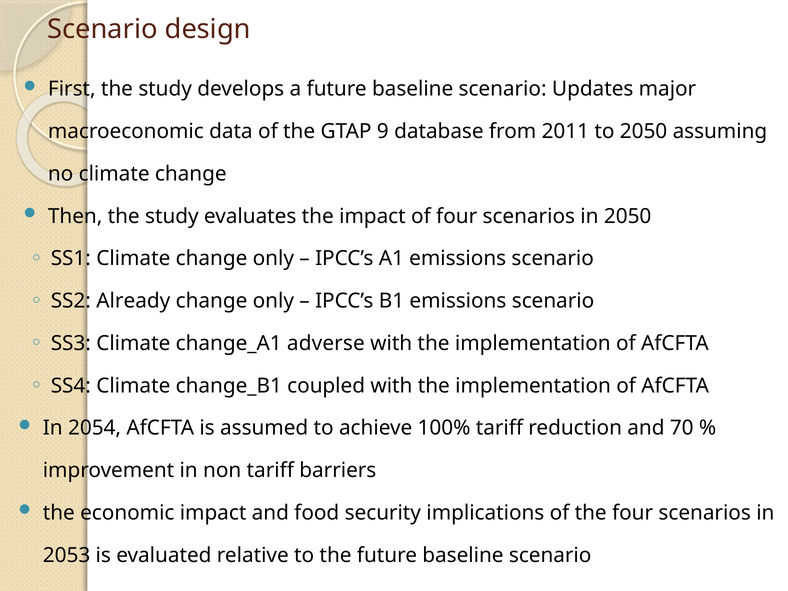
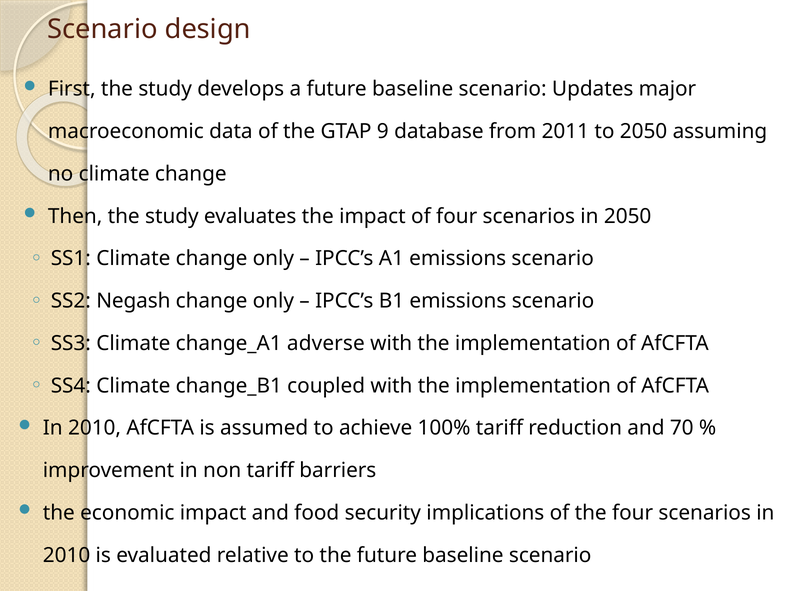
Already: Already -> Negash
2054 at (95, 428): 2054 -> 2010
2053 at (67, 555): 2053 -> 2010
